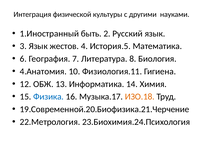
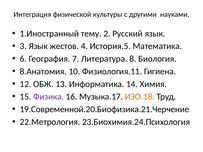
быть: быть -> тему
4.Анатомия: 4.Анатомия -> 8.Анатомия
Физика colour: blue -> purple
